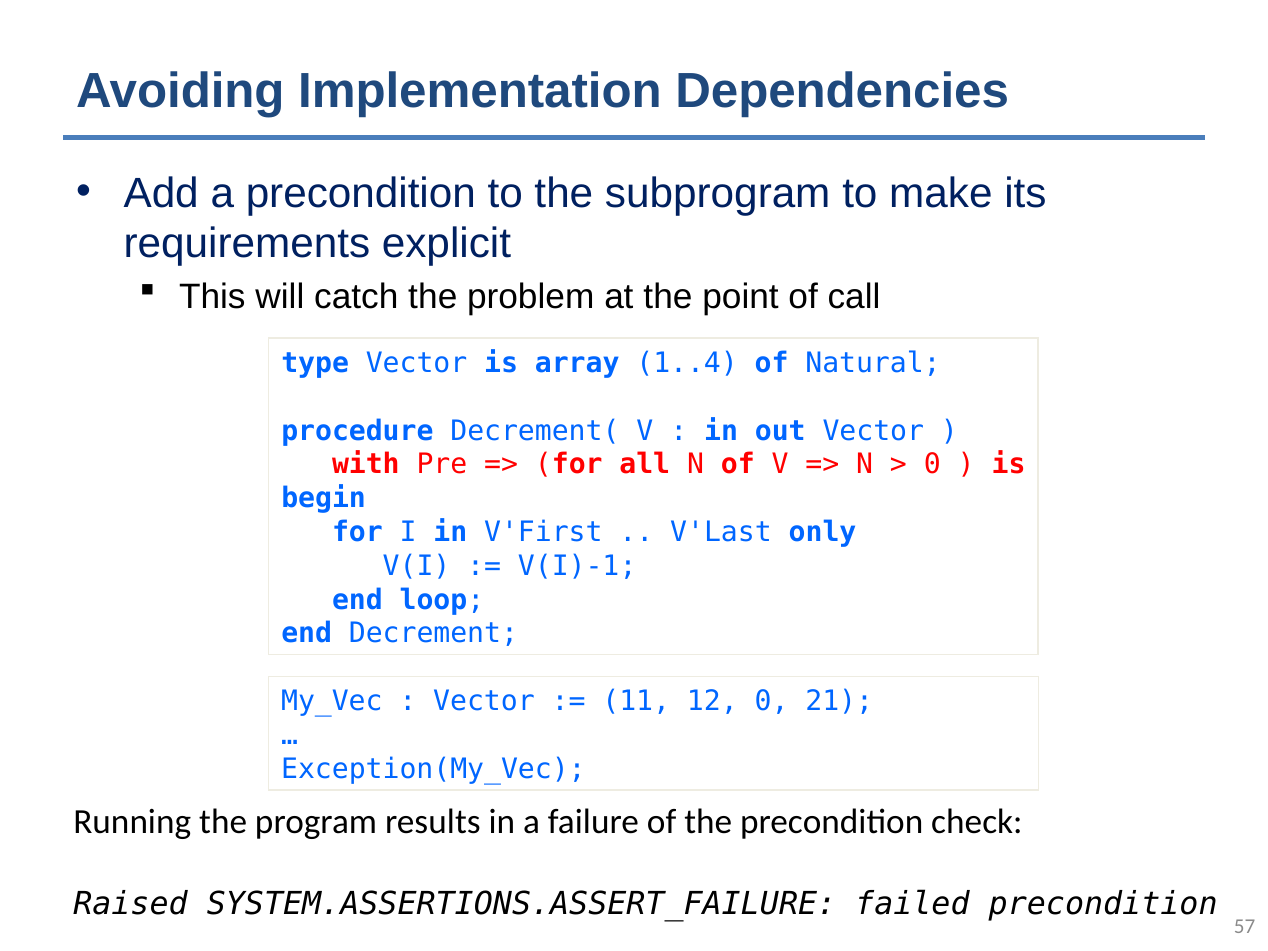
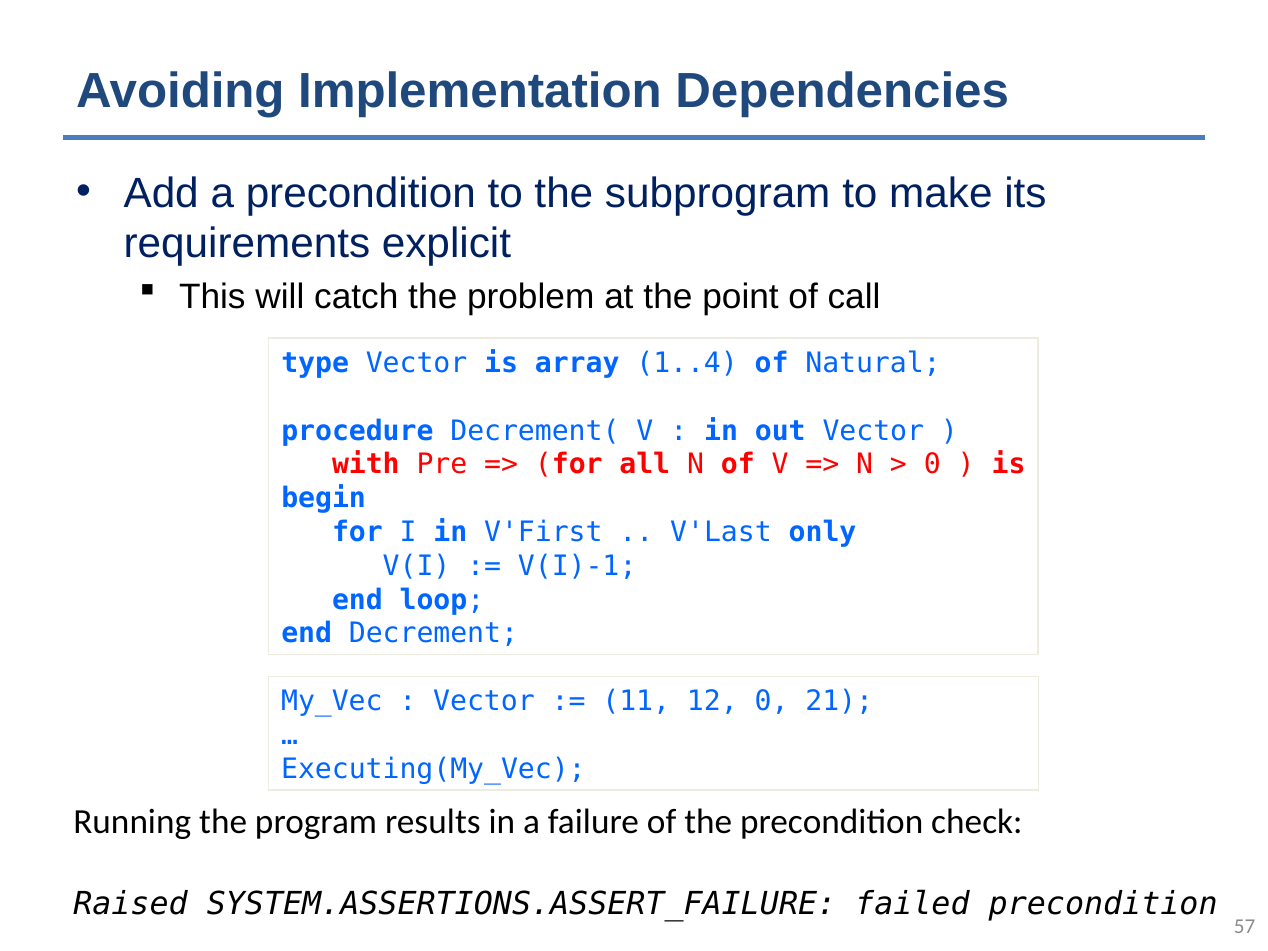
Exception(My_Vec: Exception(My_Vec -> Executing(My_Vec
